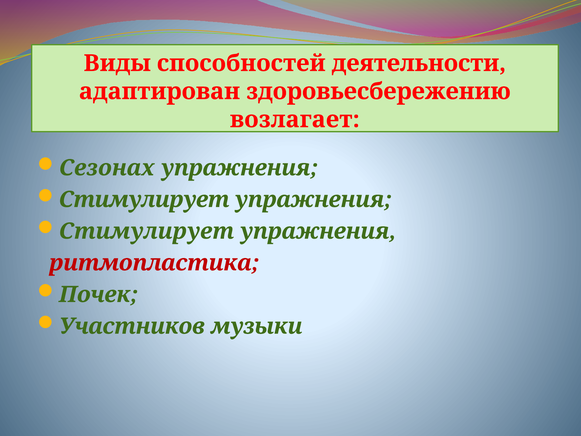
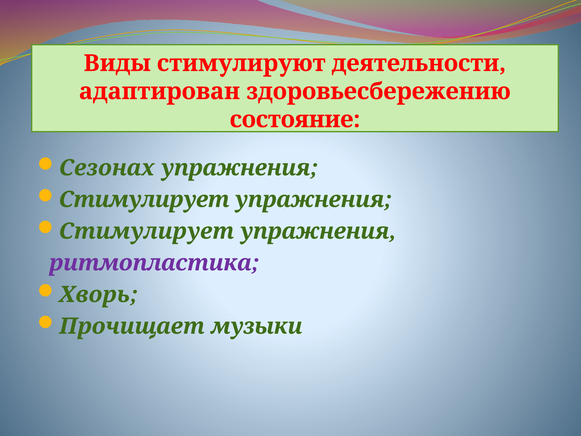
способностей: способностей -> стимулируют
возлагает: возлагает -> состояние
ритмопластика colour: red -> purple
Почек: Почек -> Хворь
Участников: Участников -> Прочищает
